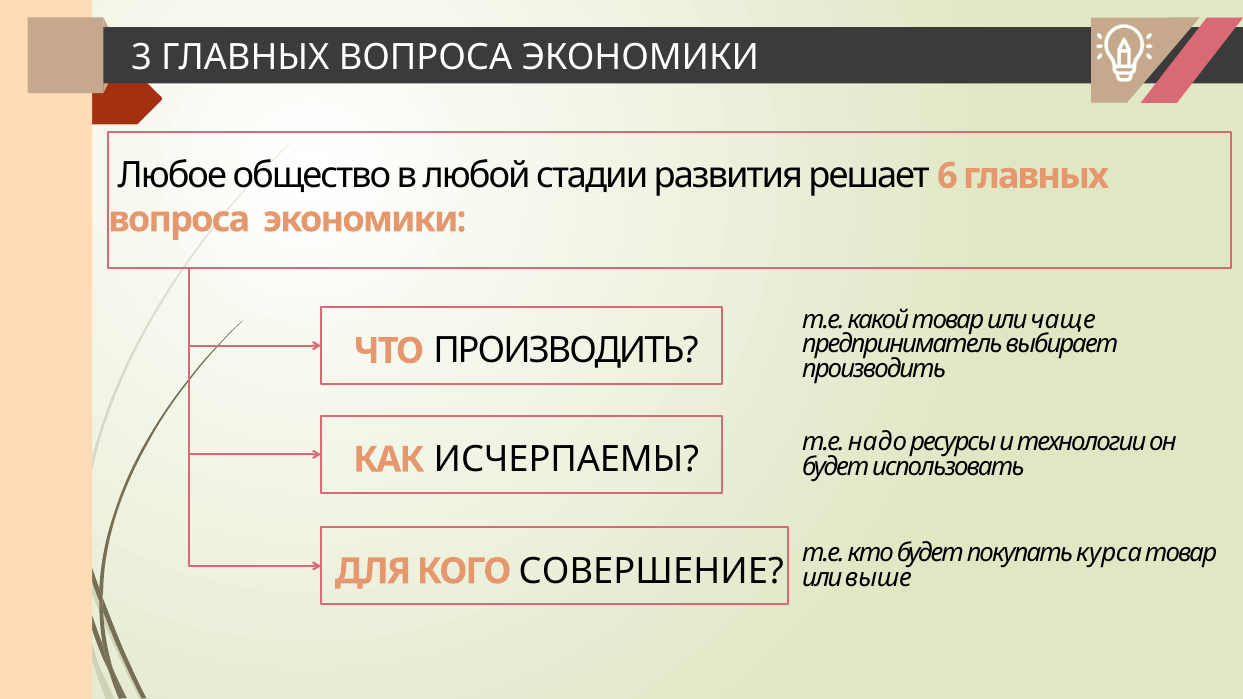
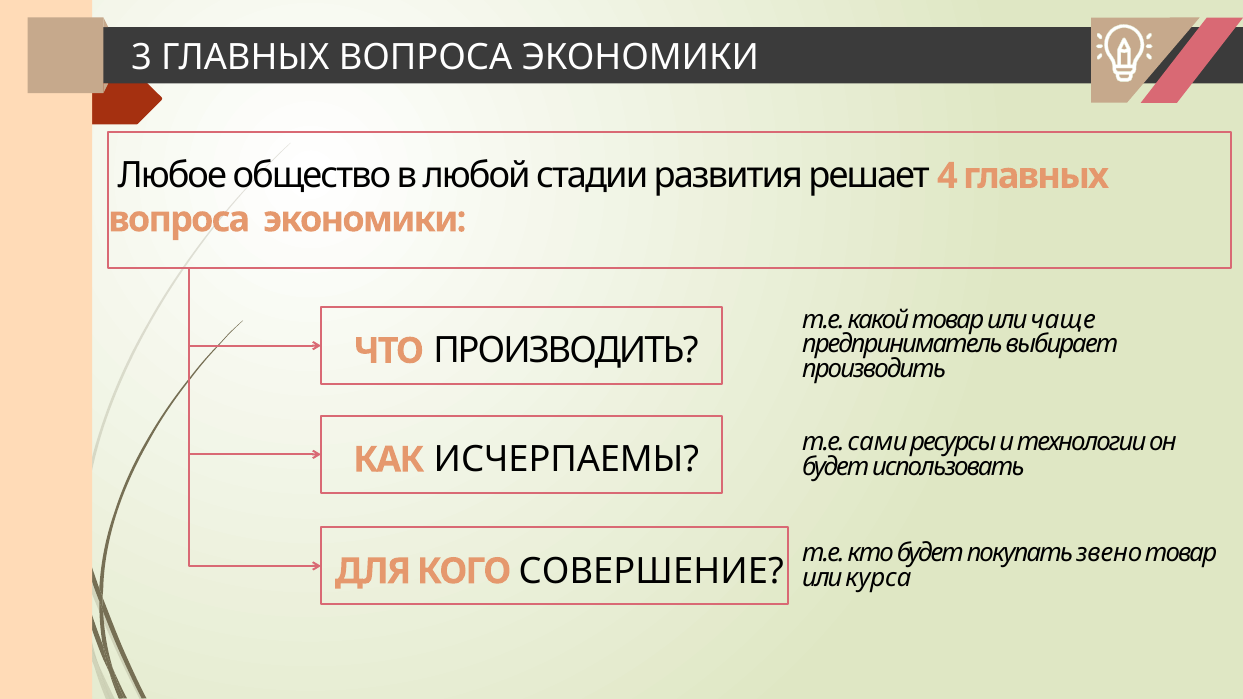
6: 6 -> 4
надо: надо -> сами
курса: курса -> звено
выше: выше -> курса
